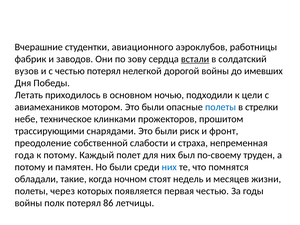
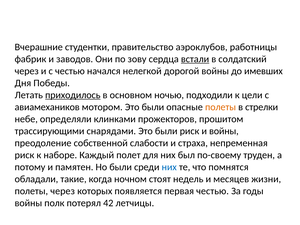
авиационного: авиационного -> правительство
вузов at (27, 71): вузов -> через
честью потерял: потерял -> начался
приходилось underline: none -> present
полеты at (221, 107) colour: blue -> orange
техническое: техническое -> определяли
и фронт: фронт -> войны
года at (24, 155): года -> риск
к потому: потому -> наборе
86: 86 -> 42
